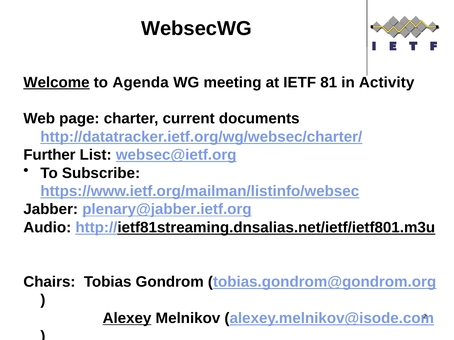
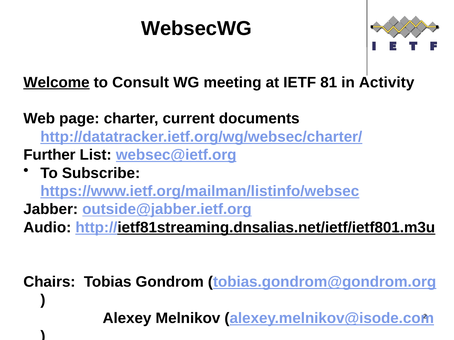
Agenda: Agenda -> Consult
plenary@jabber.ietf.org: plenary@jabber.ietf.org -> outside@jabber.ietf.org
Alexey underline: present -> none
